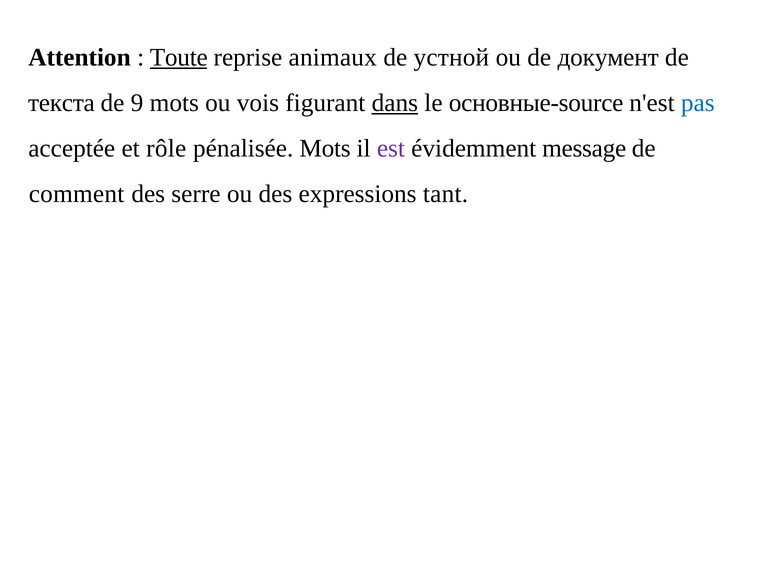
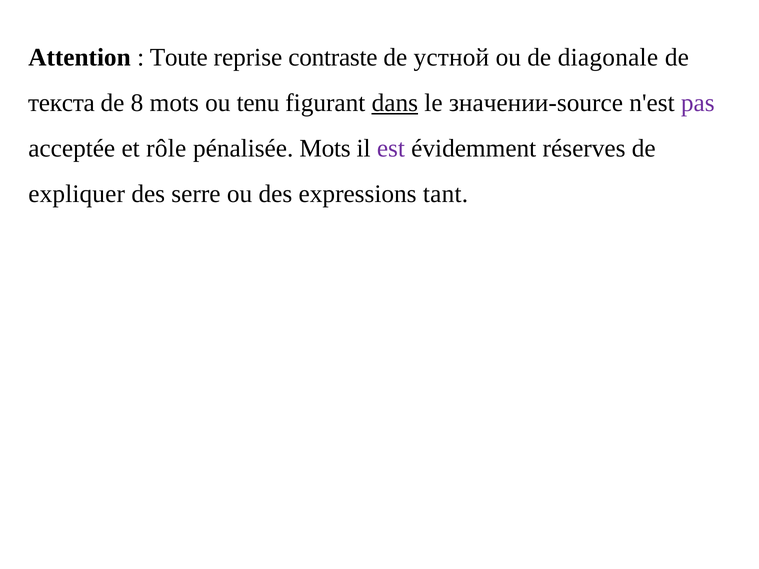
Toute underline: present -> none
animaux: animaux -> contraste
документ: документ -> diagonale
9: 9 -> 8
vois: vois -> tenu
основные-source: основные-source -> значении-source
pas colour: blue -> purple
message: message -> réserves
comment: comment -> expliquer
